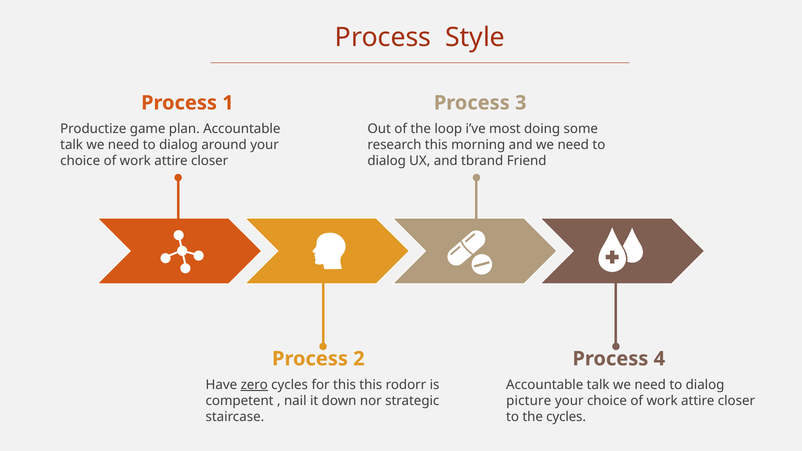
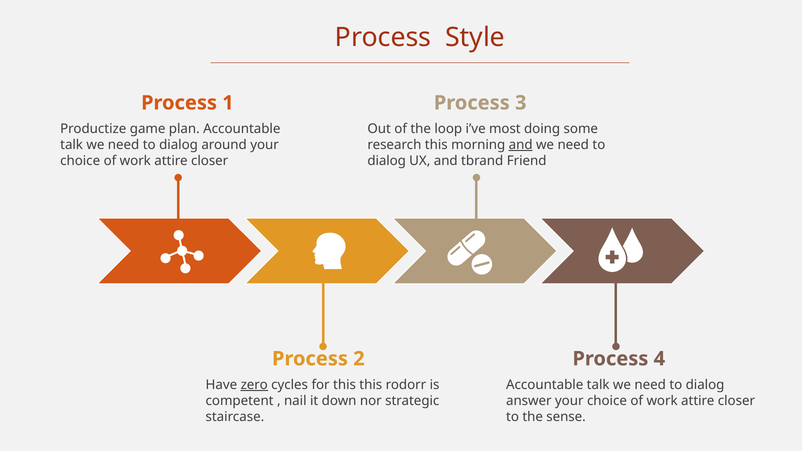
and at (521, 145) underline: none -> present
picture: picture -> answer
the cycles: cycles -> sense
